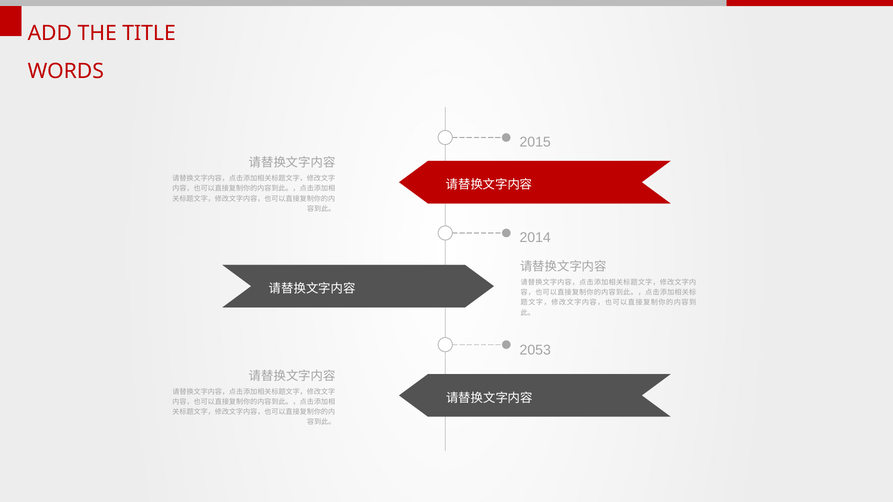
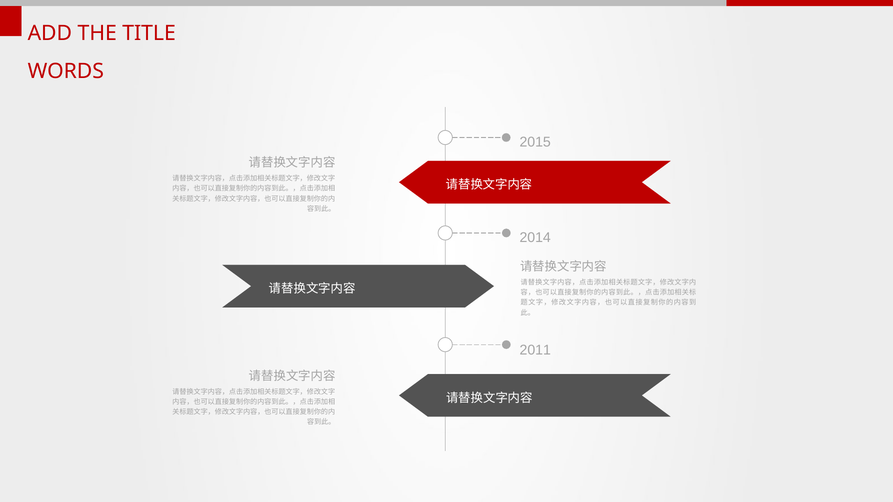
2053: 2053 -> 2011
